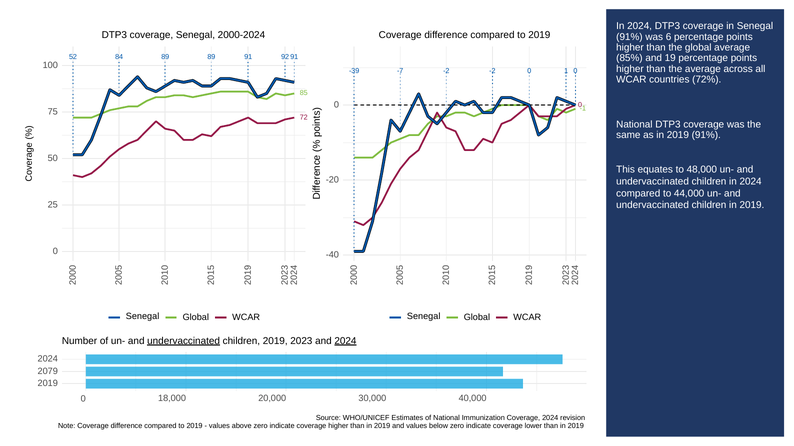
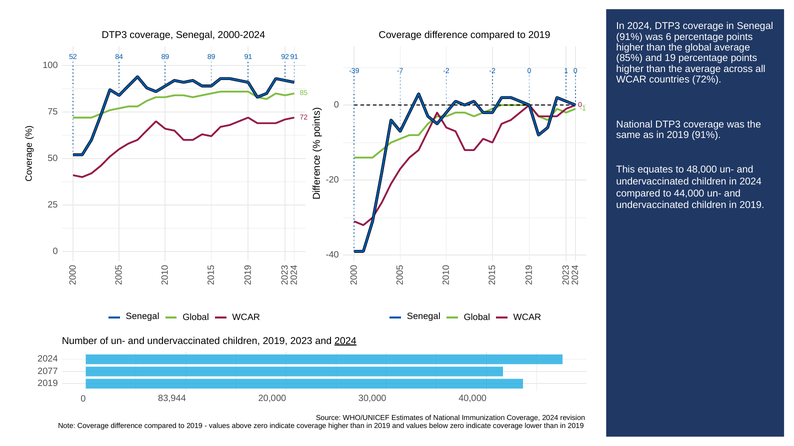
undervaccinated at (184, 341) underline: present -> none
2079: 2079 -> 2077
18,000: 18,000 -> 83,944
